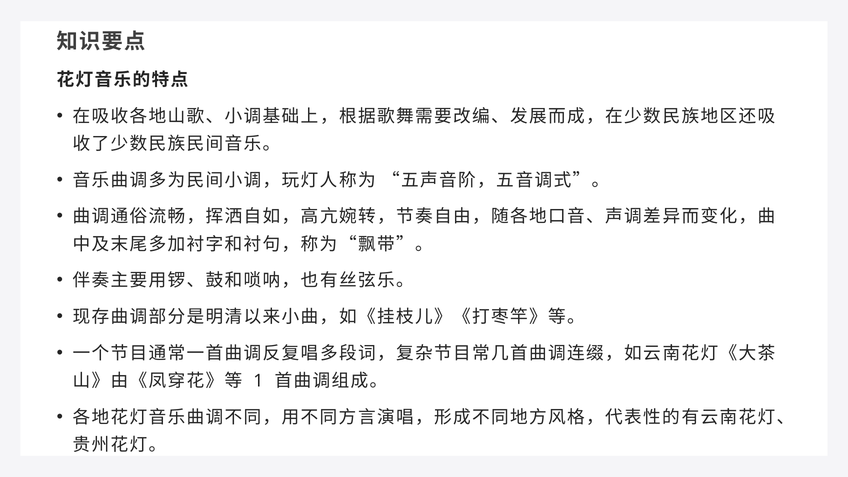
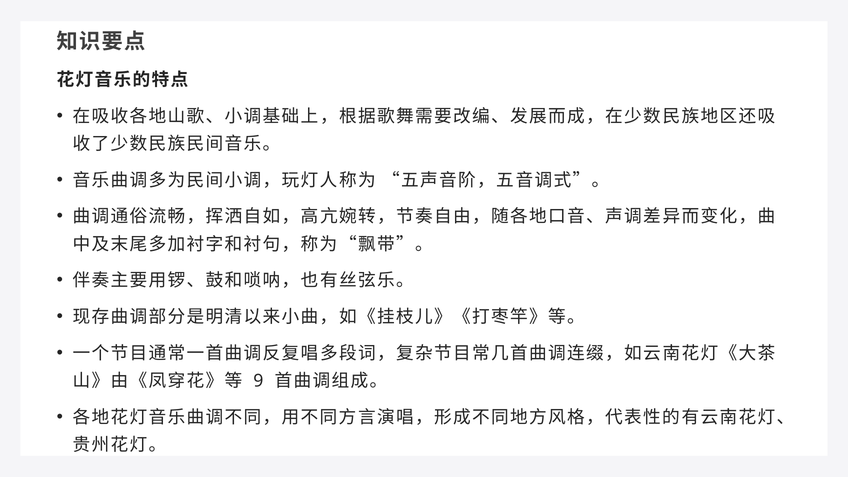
1: 1 -> 9
